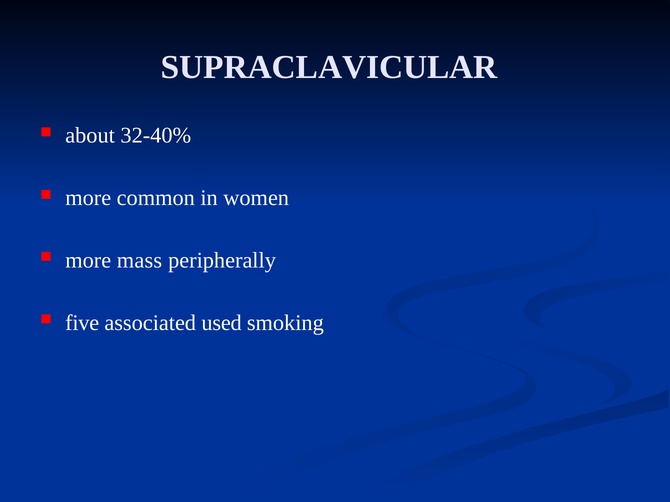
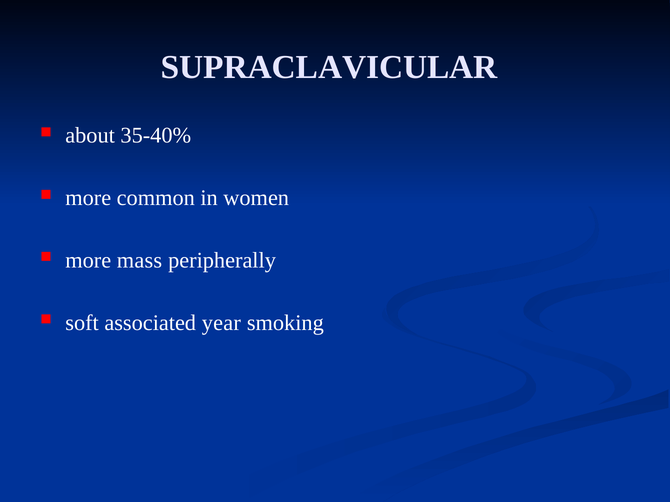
32-40%: 32-40% -> 35-40%
five: five -> soft
used: used -> year
